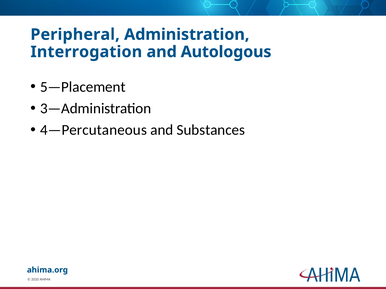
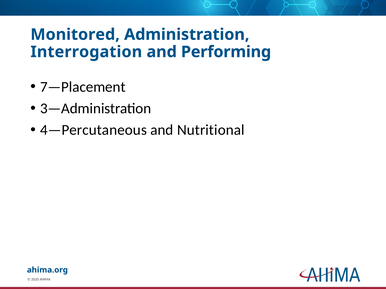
Peripheral: Peripheral -> Monitored
Autologous: Autologous -> Performing
5—Placement: 5—Placement -> 7—Placement
Substances: Substances -> Nutritional
